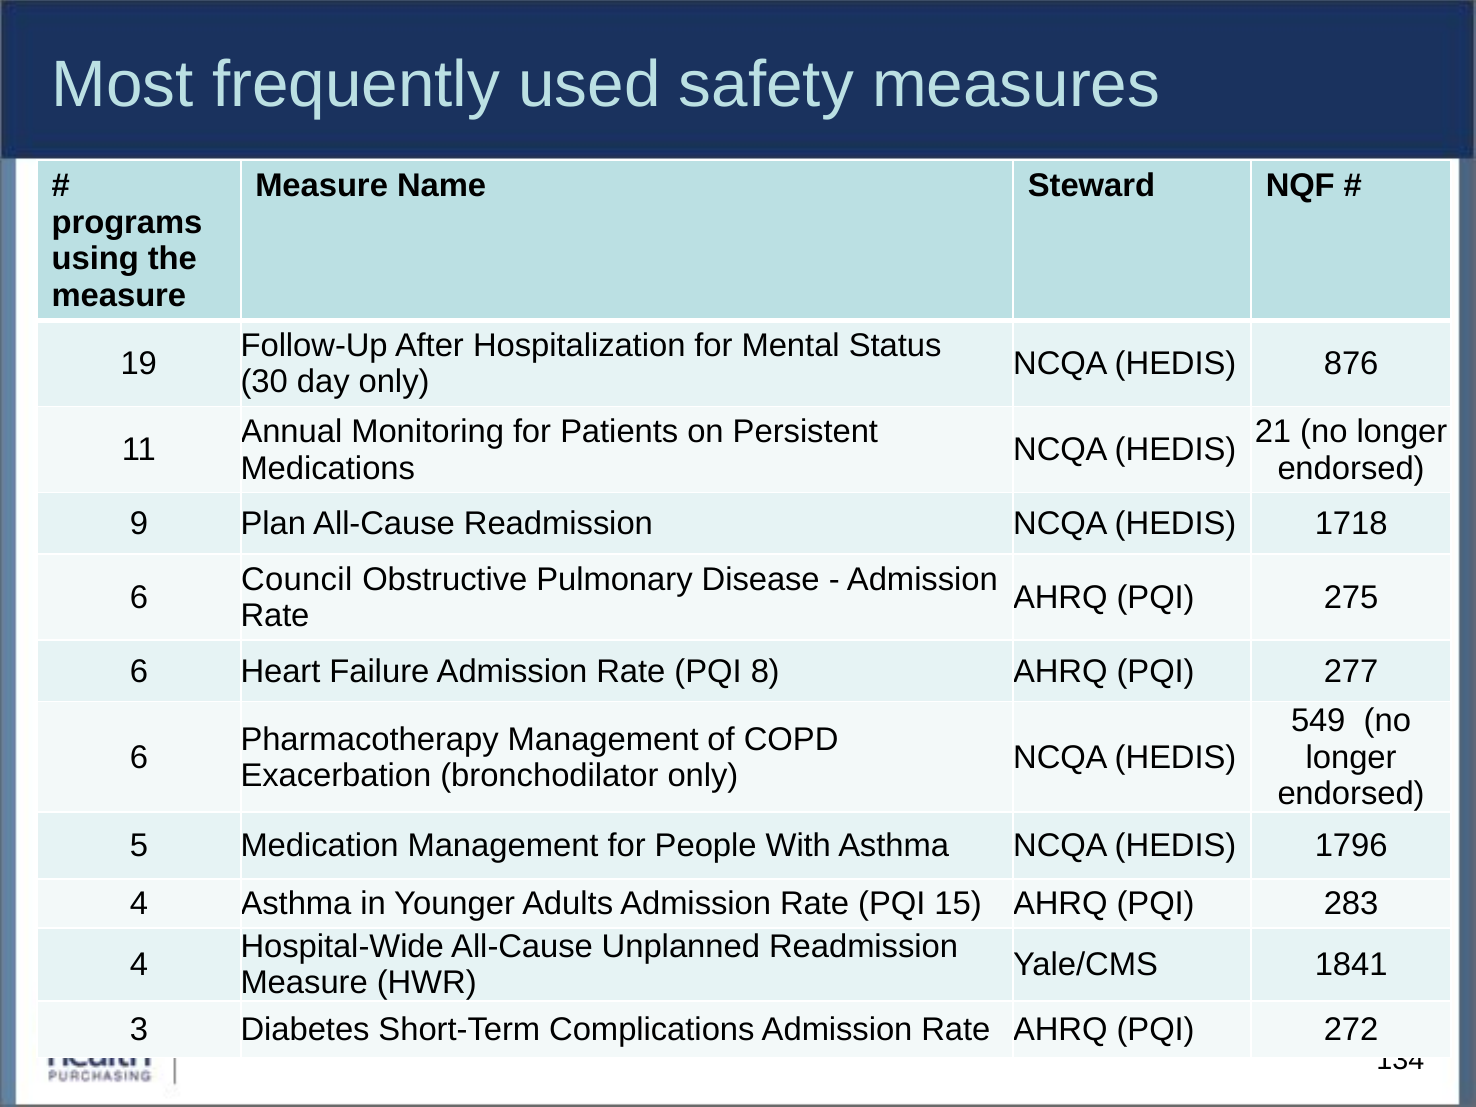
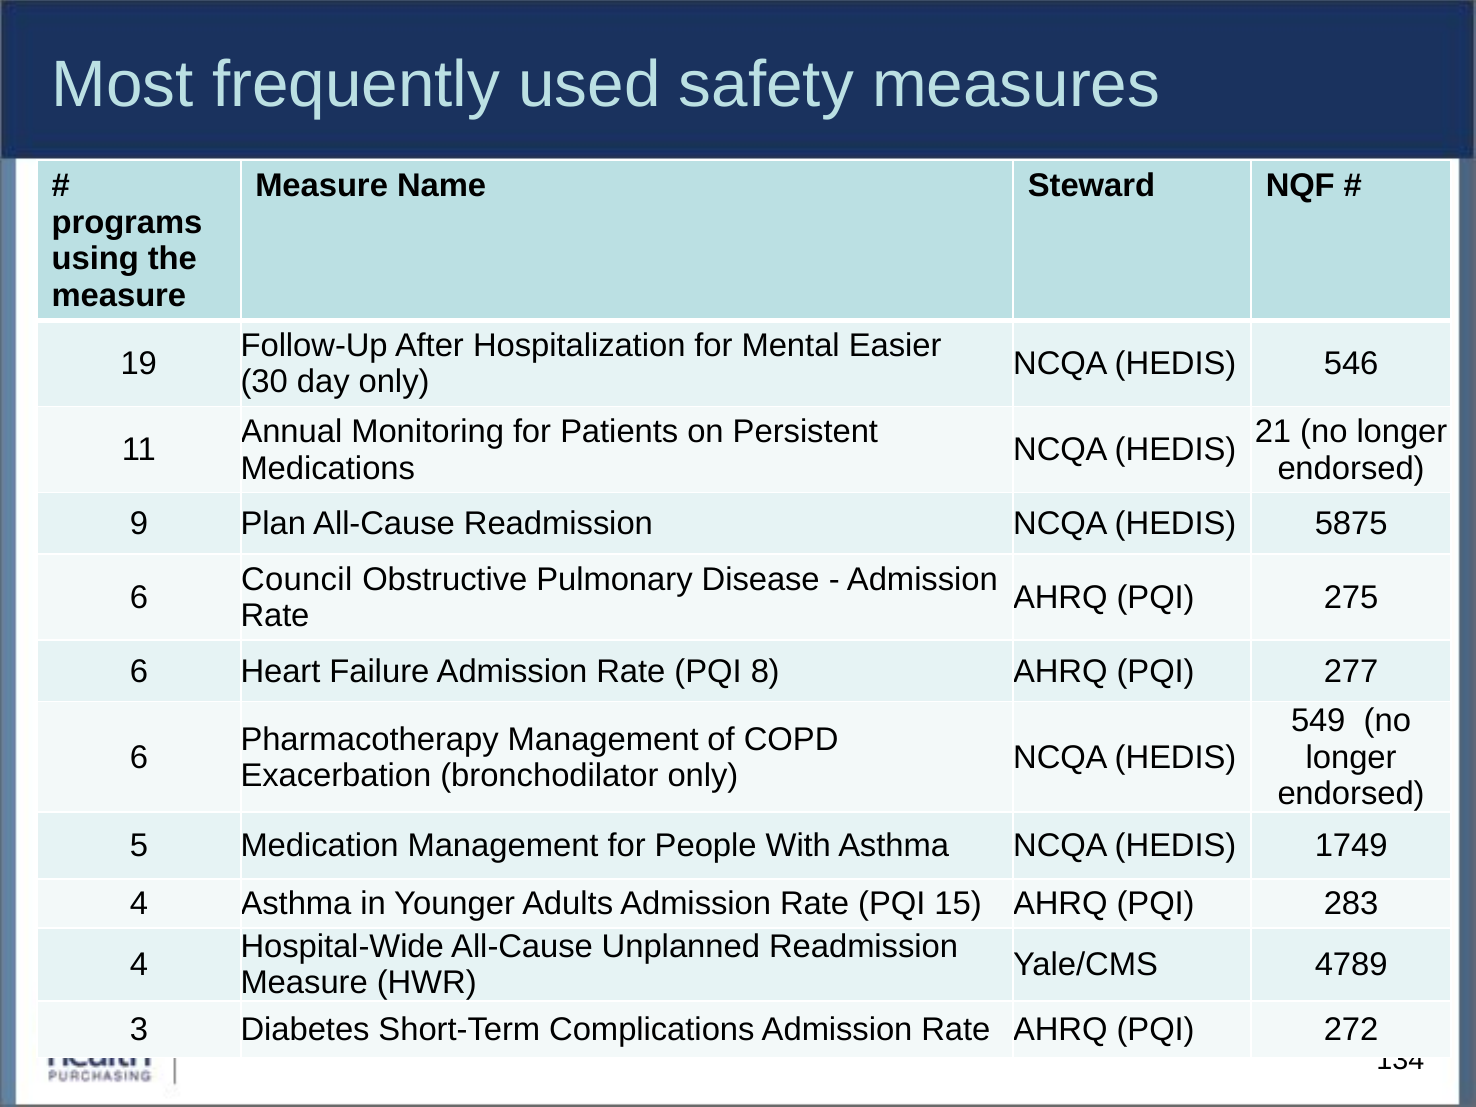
Status: Status -> Easier
876: 876 -> 546
1718: 1718 -> 5875
1796: 1796 -> 1749
1841: 1841 -> 4789
